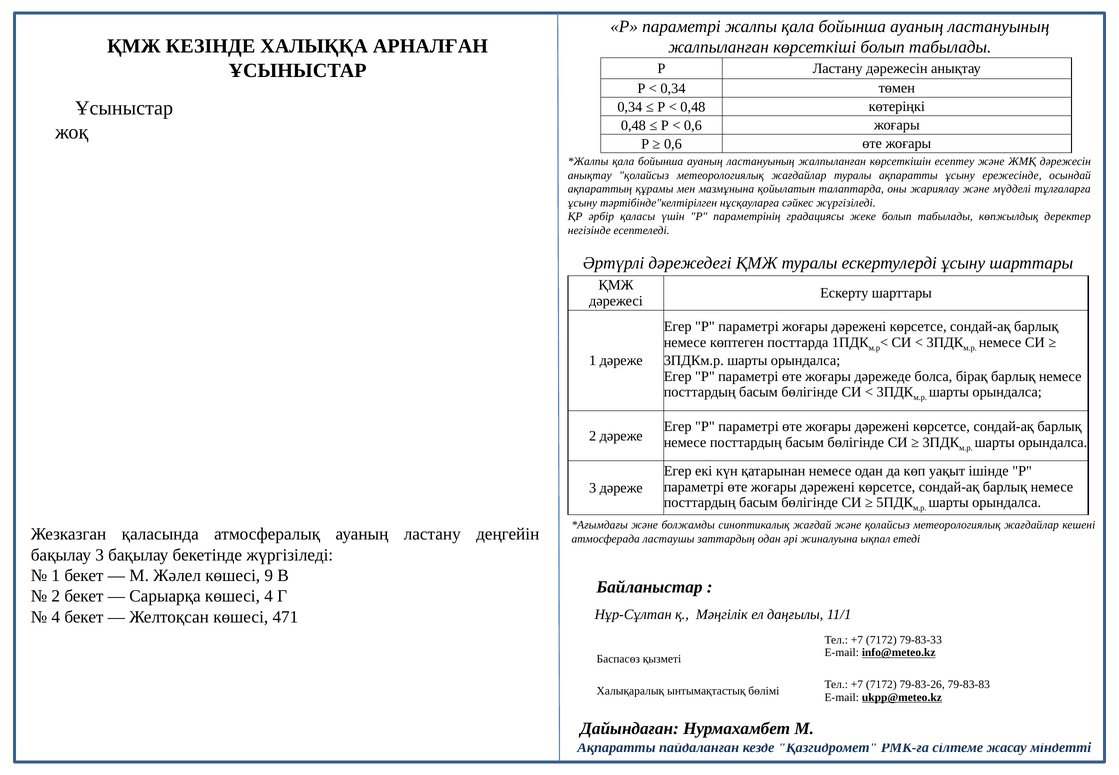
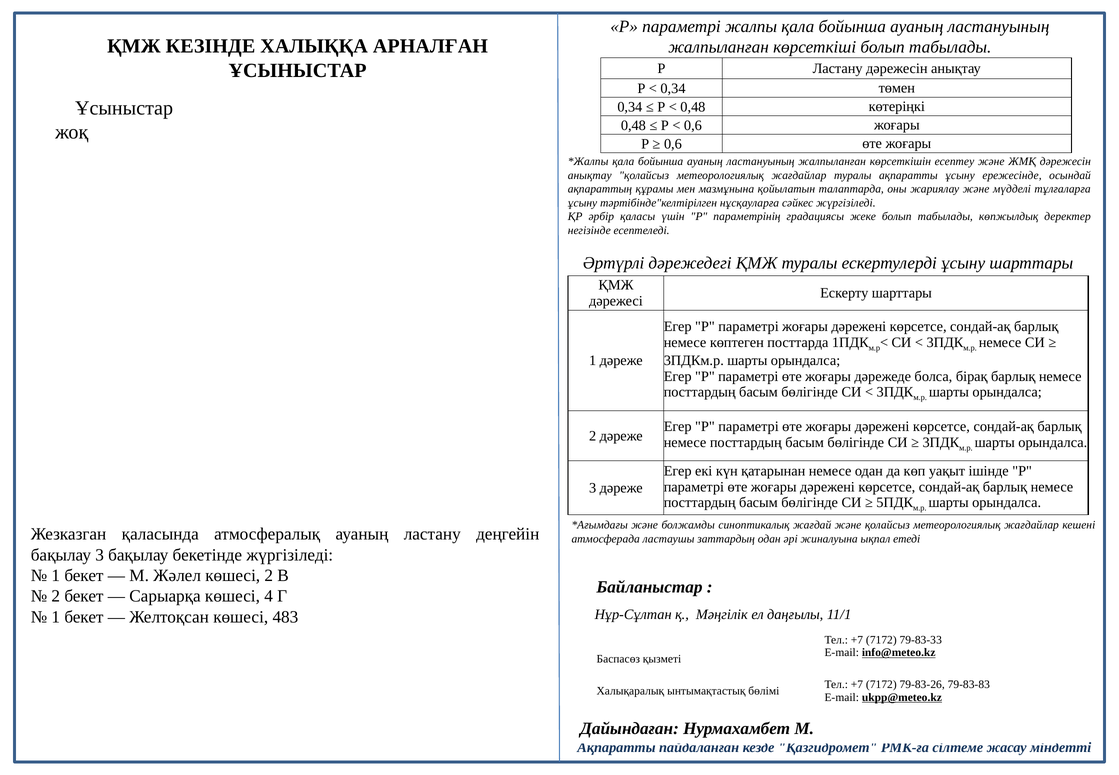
көшесі 9: 9 -> 2
4 at (56, 617): 4 -> 1
471: 471 -> 483
